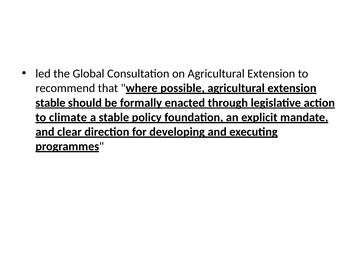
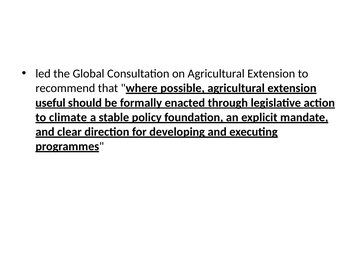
stable at (50, 103): stable -> useful
